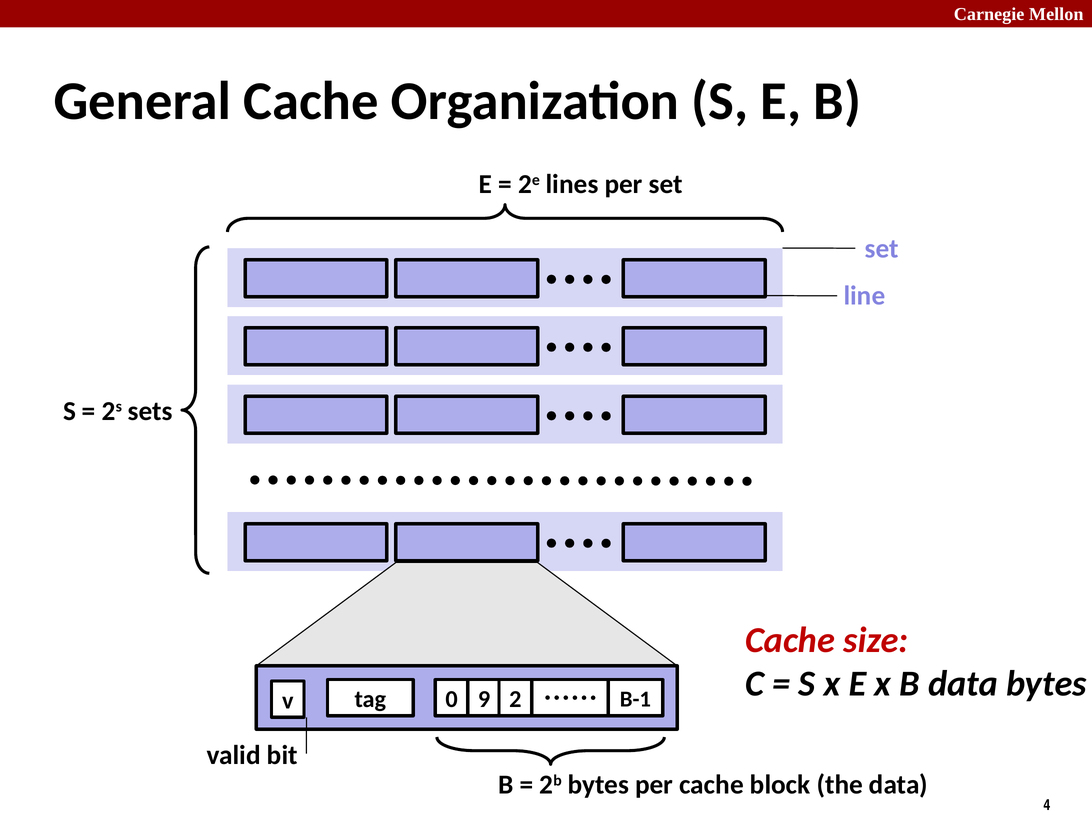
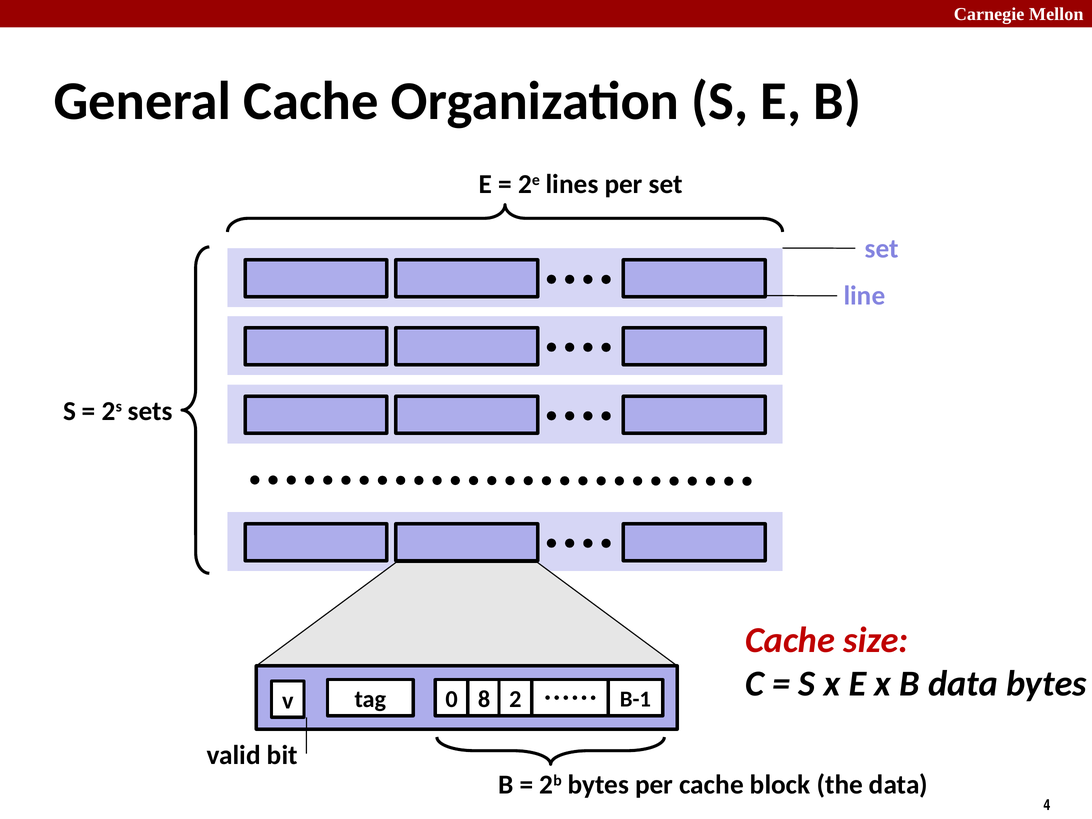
9: 9 -> 8
